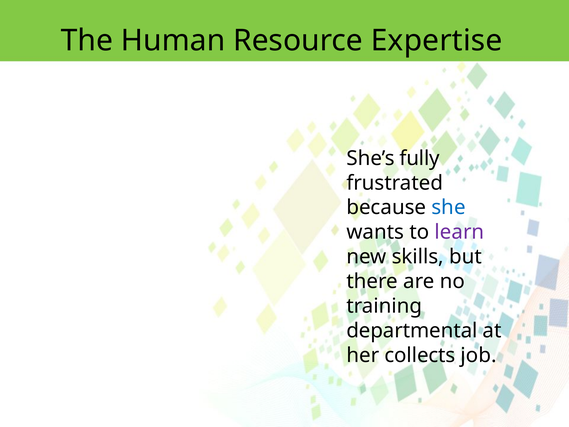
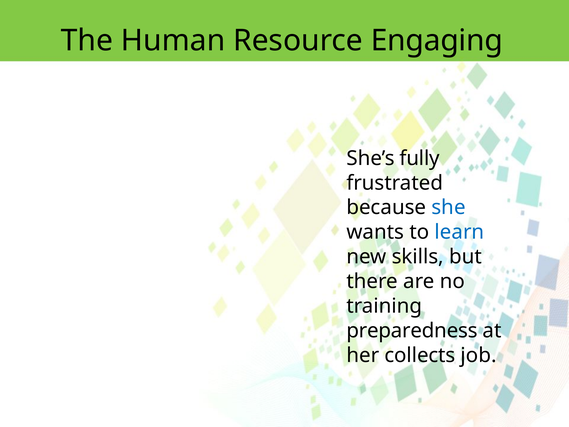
Expertise: Expertise -> Engaging
learn colour: purple -> blue
departmental: departmental -> preparedness
